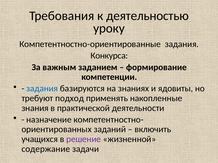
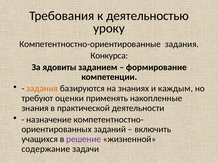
важным: важным -> ядовиты
задания at (42, 89) colour: blue -> orange
ядовиты: ядовиты -> каждым
подход: подход -> оценки
